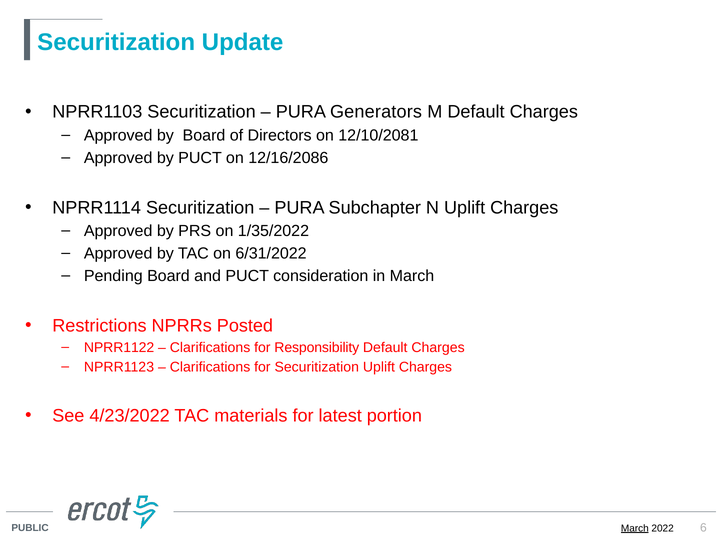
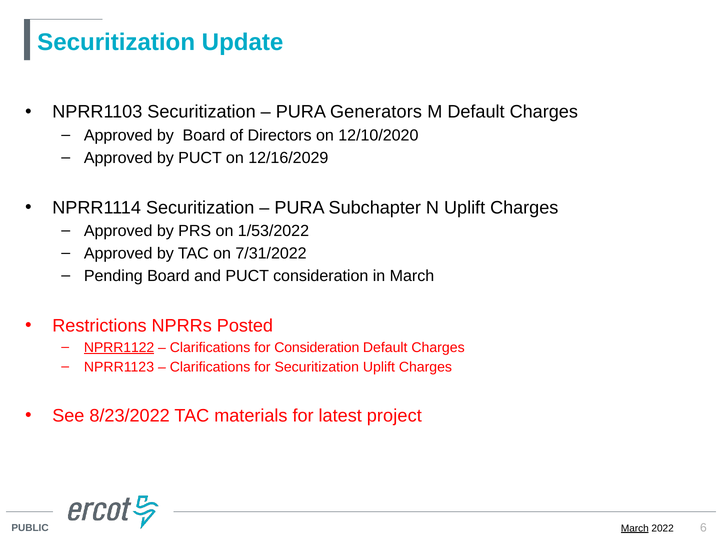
12/10/2081: 12/10/2081 -> 12/10/2020
12/16/2086: 12/16/2086 -> 12/16/2029
1/35/2022: 1/35/2022 -> 1/53/2022
6/31/2022: 6/31/2022 -> 7/31/2022
NPRR1122 underline: none -> present
for Responsibility: Responsibility -> Consideration
4/23/2022: 4/23/2022 -> 8/23/2022
portion: portion -> project
